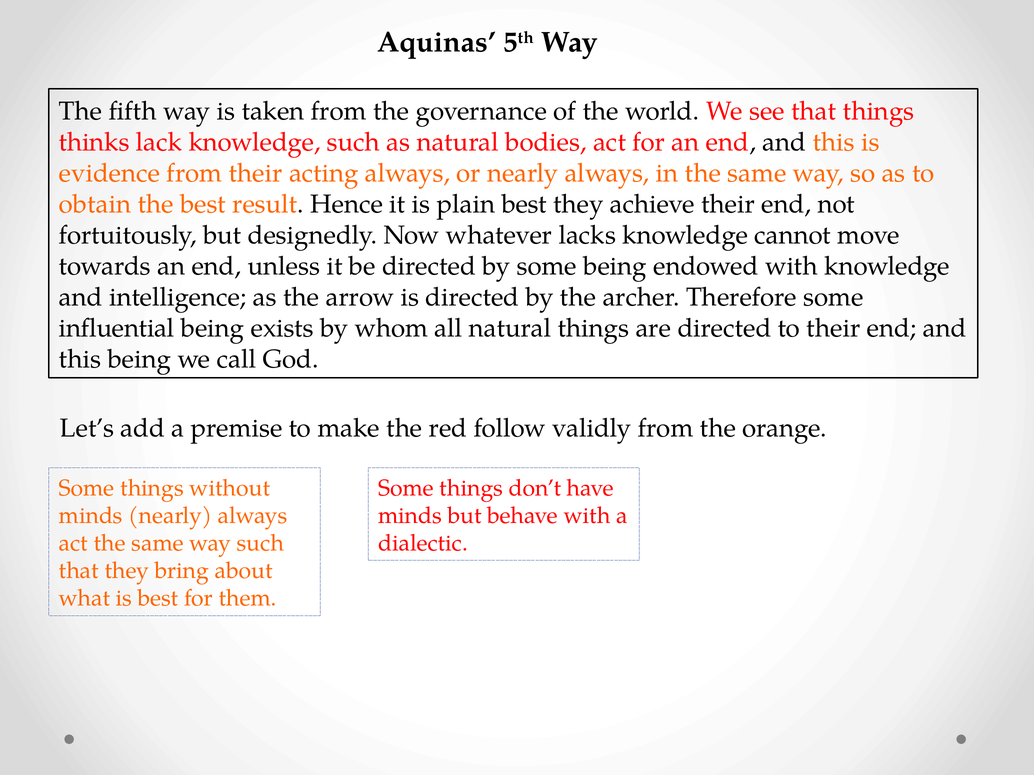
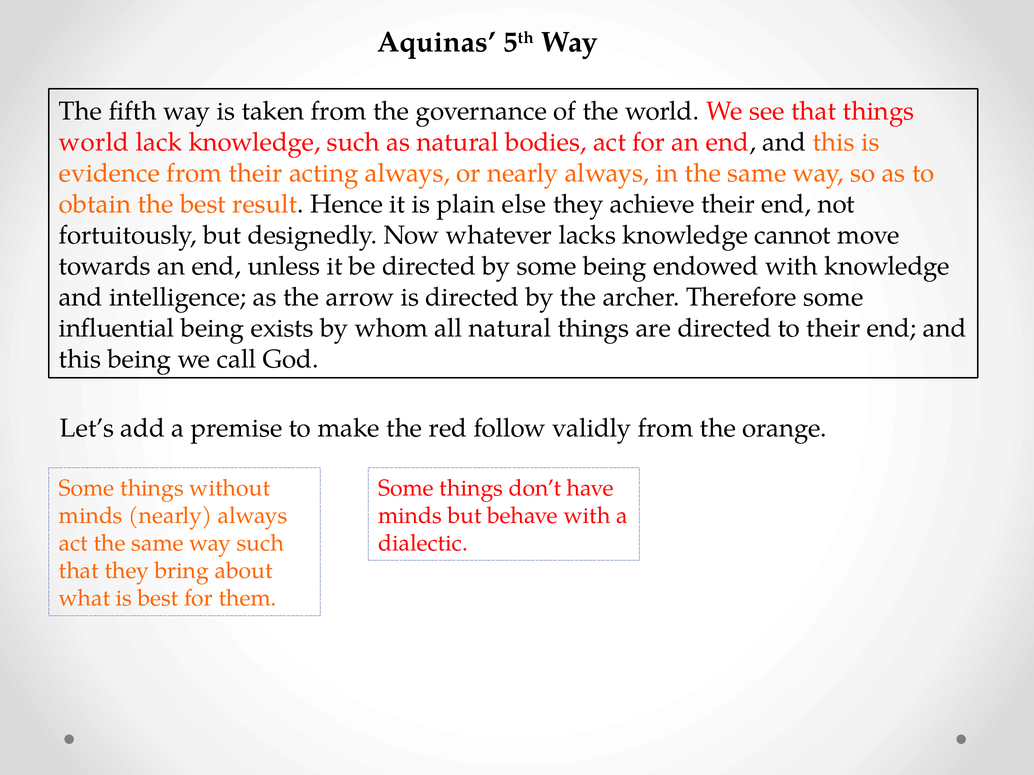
thinks at (94, 142): thinks -> world
plain best: best -> else
